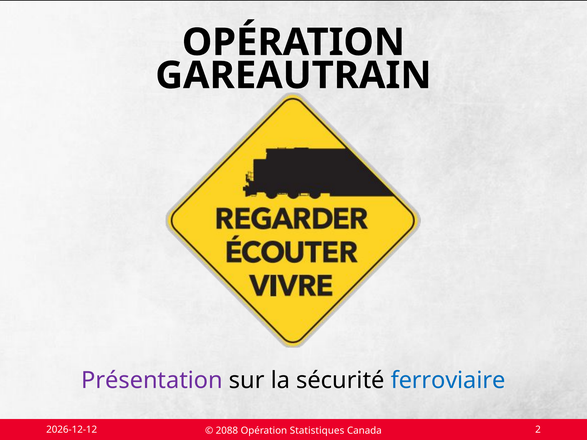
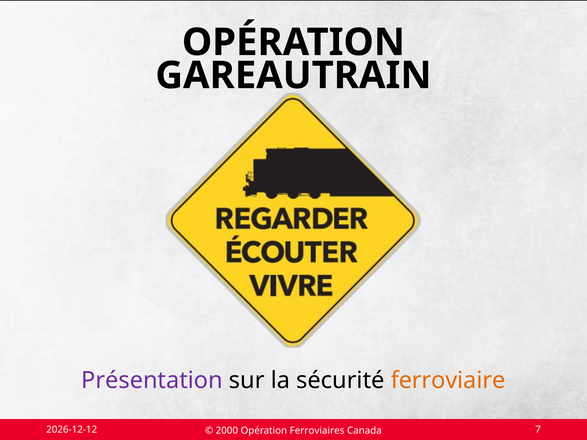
ferroviaire colour: blue -> orange
2088: 2088 -> 2000
Statistiques: Statistiques -> Ferroviaires
2: 2 -> 7
